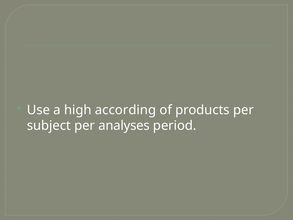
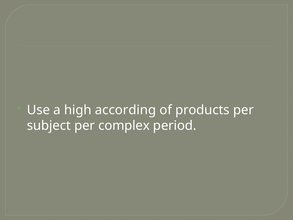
analyses: analyses -> complex
